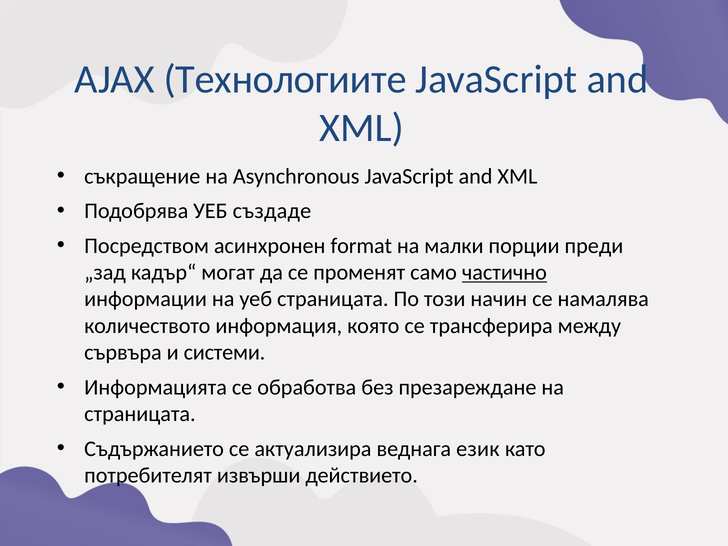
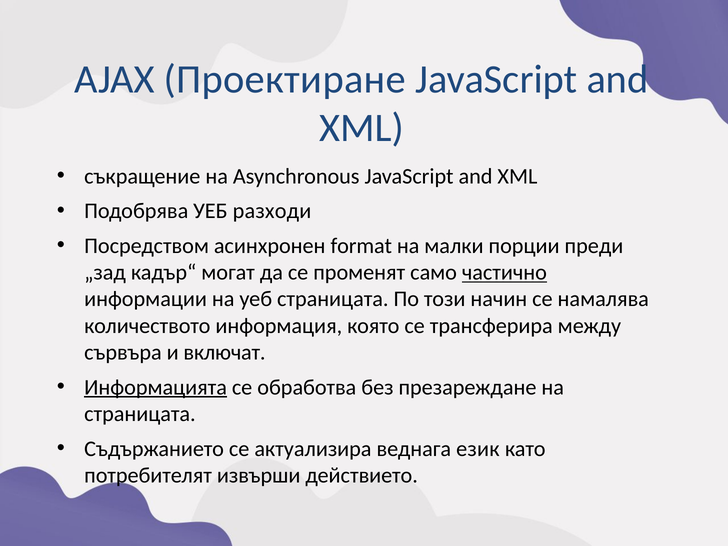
Технологиите: Технологиите -> Проектиране
създаде: създаде -> разходи
системи: системи -> включат
Информацията underline: none -> present
